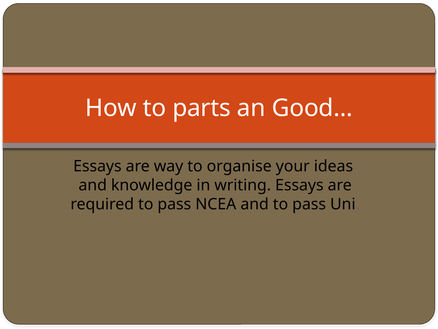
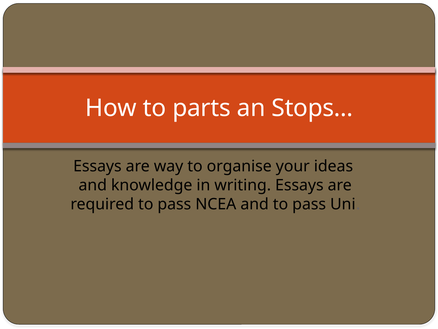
Good…: Good… -> Stops…
